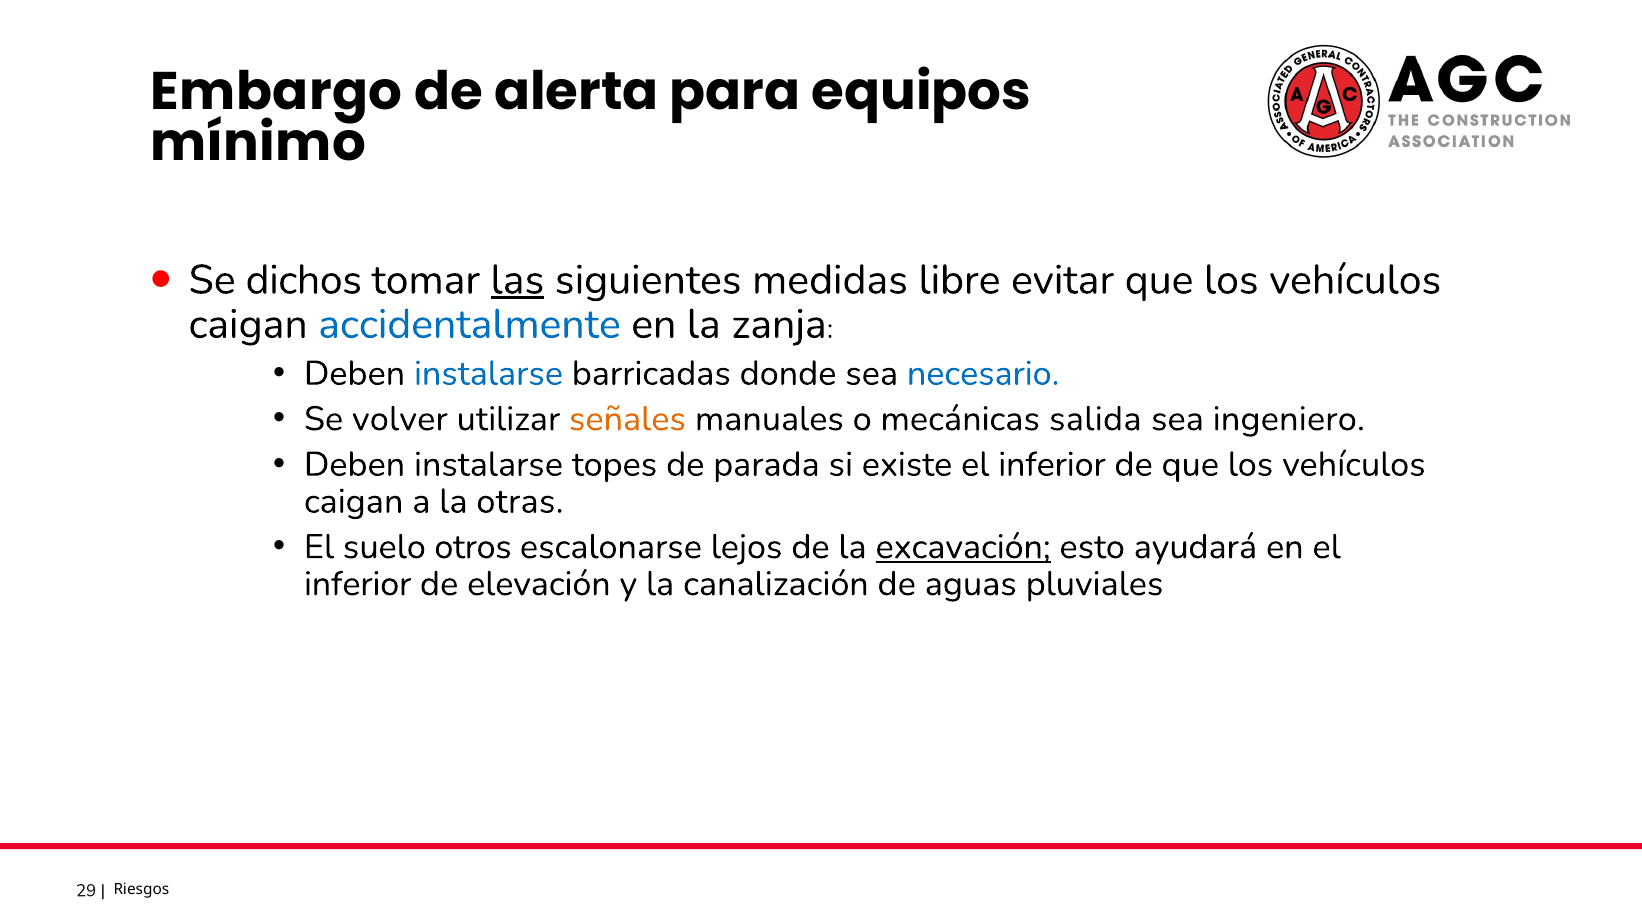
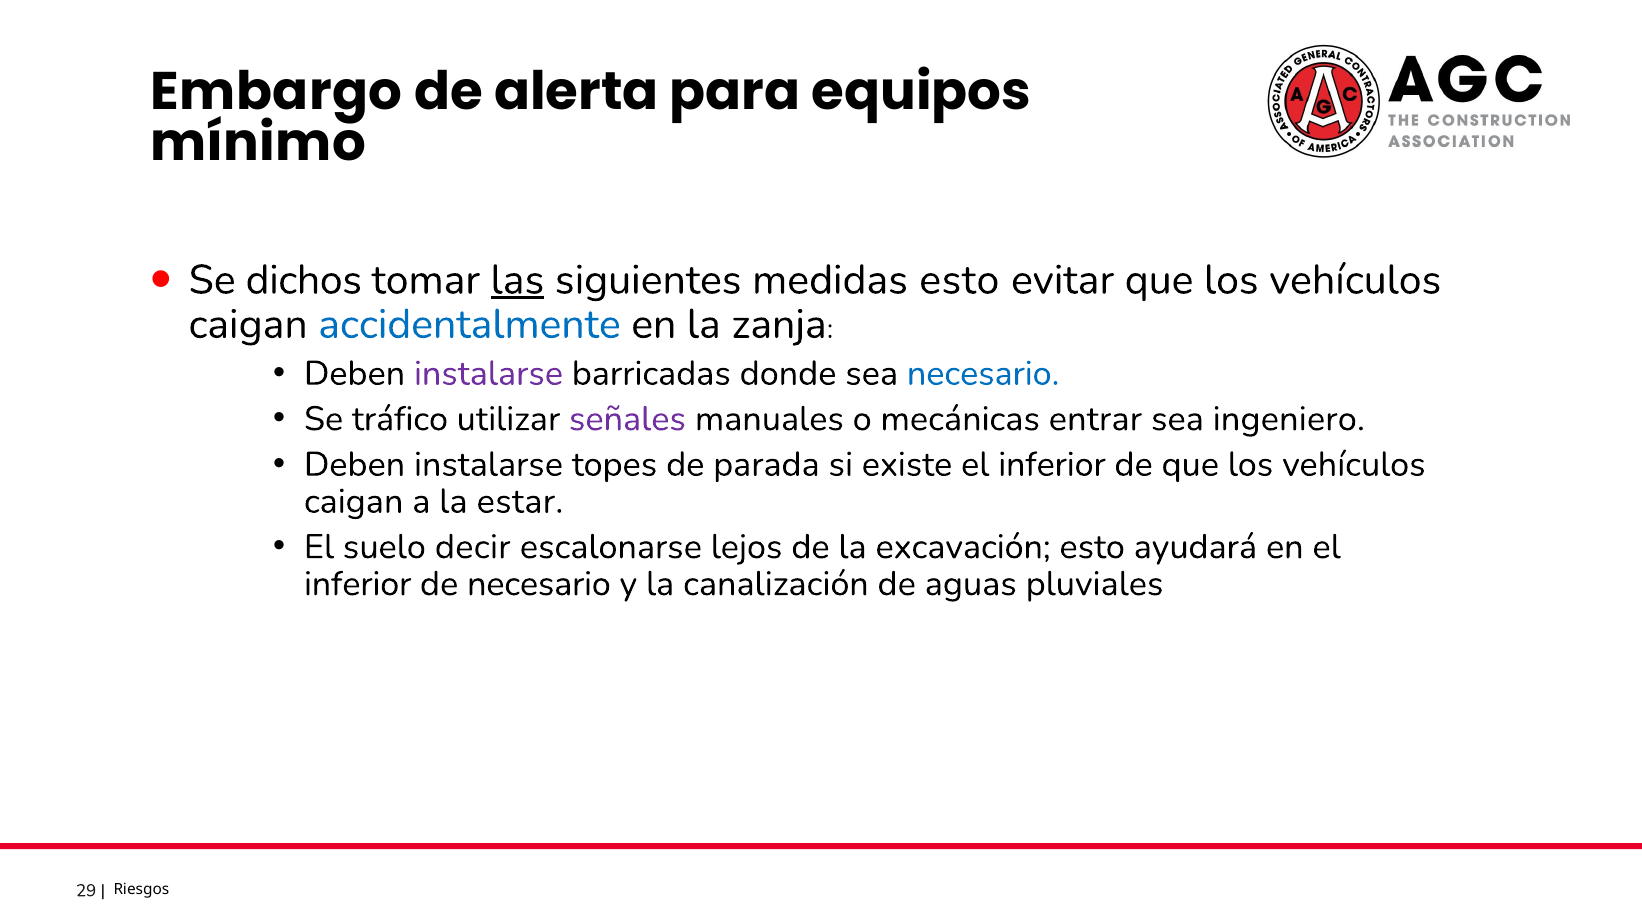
medidas libre: libre -> esto
instalarse at (489, 374) colour: blue -> purple
volver: volver -> tráfico
señales colour: orange -> purple
salida: salida -> entrar
otras: otras -> estar
otros: otros -> decir
excavación underline: present -> none
de elevación: elevación -> necesario
